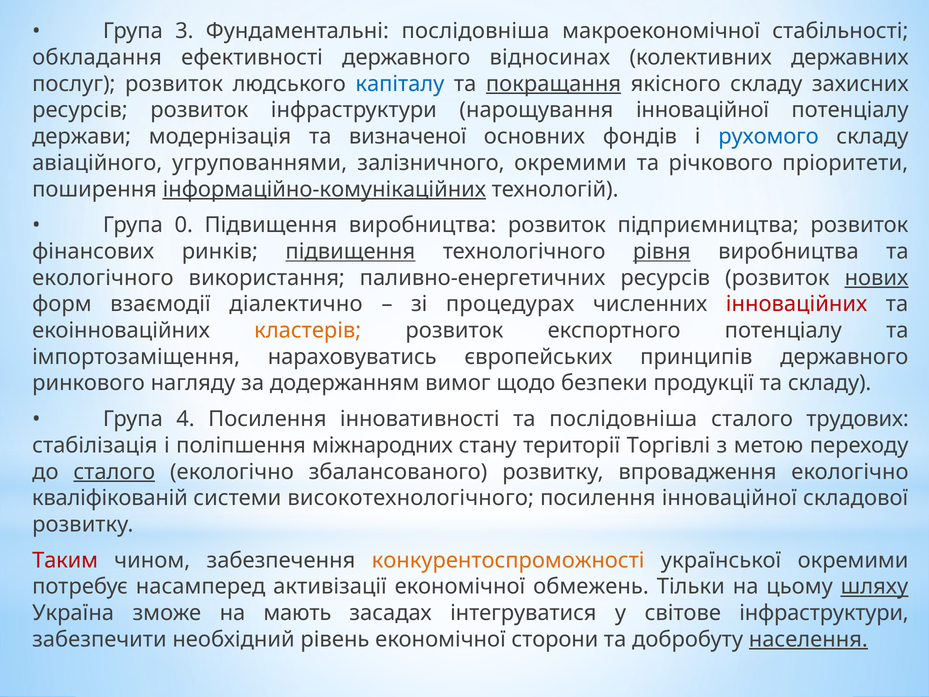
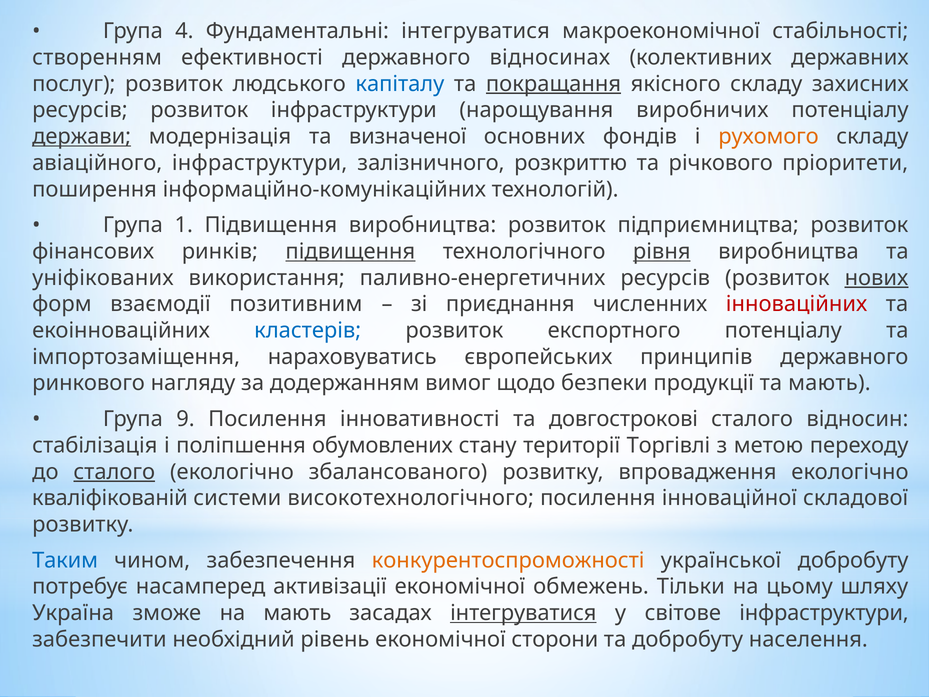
3: 3 -> 4
Фундаментальні послідовніша: послідовніша -> інтегруватися
обкладання: обкладання -> створенням
нарощування інноваційної: інноваційної -> виробничих
держави underline: none -> present
рухомого colour: blue -> orange
авіаційного угрупованнями: угрупованнями -> інфраструктури
залізничного окремими: окремими -> розкриттю
інформаційно-комунікаційних underline: present -> none
0: 0 -> 1
екологічного: екологічного -> уніфікованих
діалектично: діалектично -> позитивним
процедурах: процедурах -> приєднання
кластерів colour: orange -> blue
та складу: складу -> мають
4: 4 -> 9
та послідовніша: послідовніша -> довгострокові
трудових: трудових -> відносин
міжнародних: міжнародних -> обумовлених
Таким colour: red -> blue
української окремими: окремими -> добробуту
шляху underline: present -> none
інтегруватися at (523, 613) underline: none -> present
населення underline: present -> none
